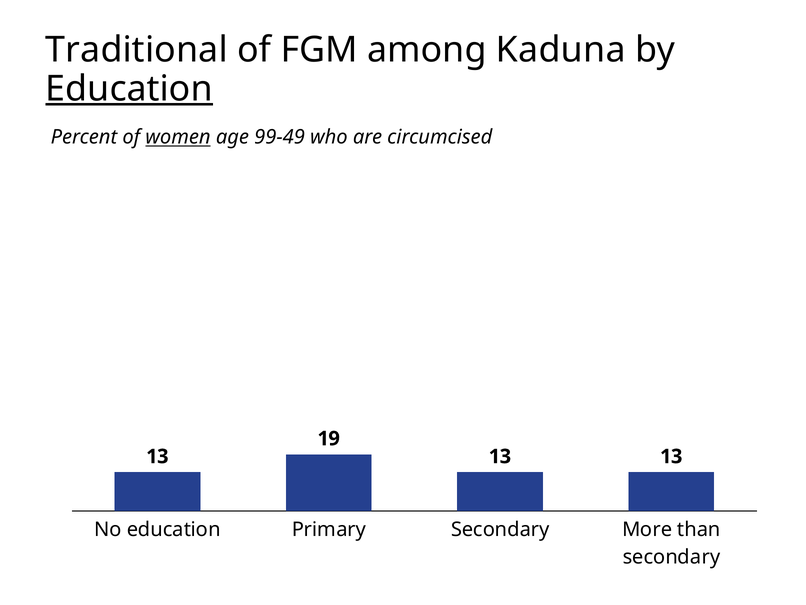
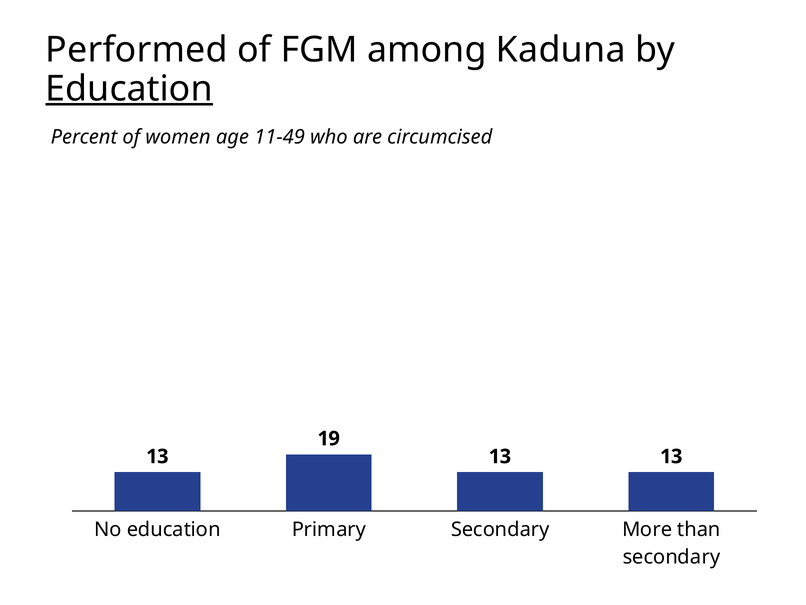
Traditional: Traditional -> Performed
women underline: present -> none
99-49: 99-49 -> 11-49
